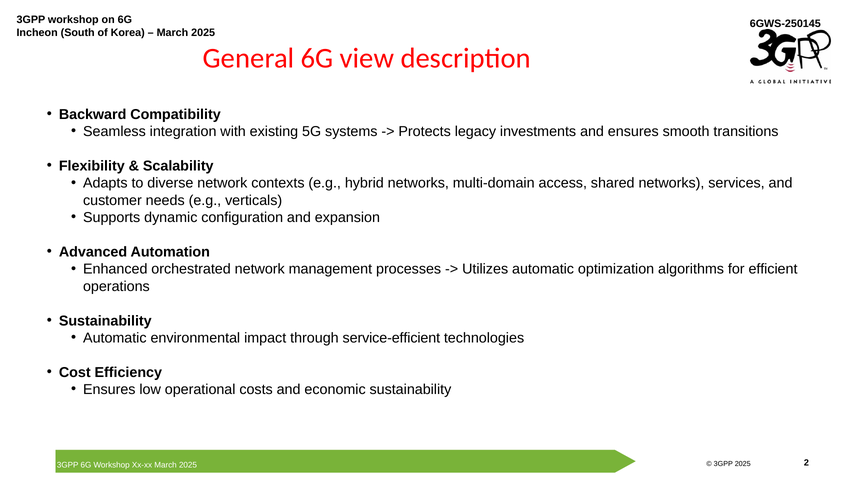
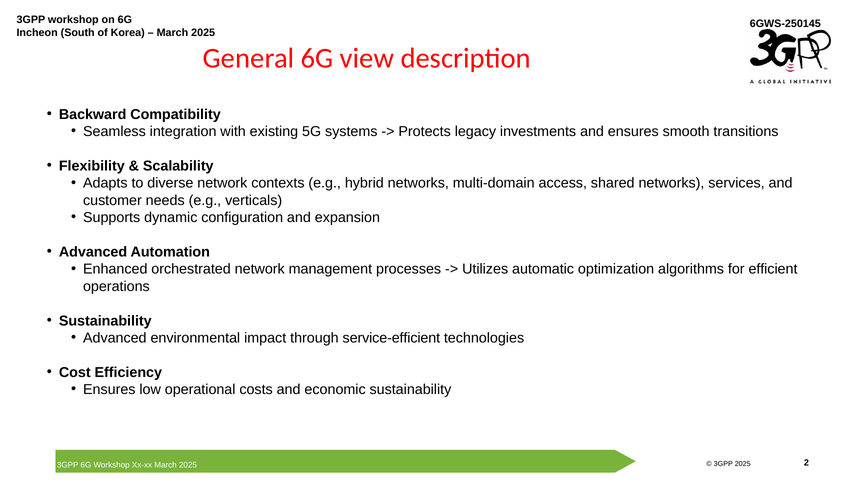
Automatic at (115, 338): Automatic -> Advanced
